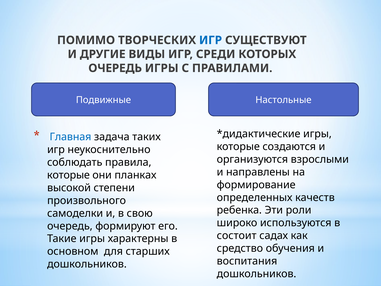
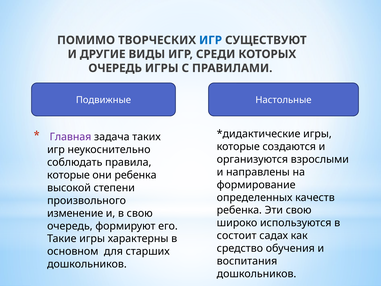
Главная colour: blue -> purple
они планках: планках -> ребенка
Эти роли: роли -> свою
самоделки: самоделки -> изменение
